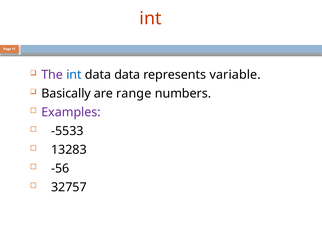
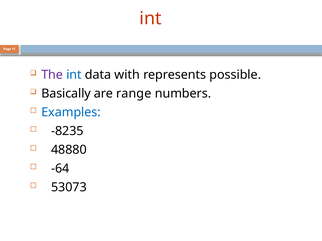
data data: data -> with
variable: variable -> possible
Examples colour: purple -> blue
-5533: -5533 -> -8235
13283: 13283 -> 48880
-56: -56 -> -64
32757: 32757 -> 53073
